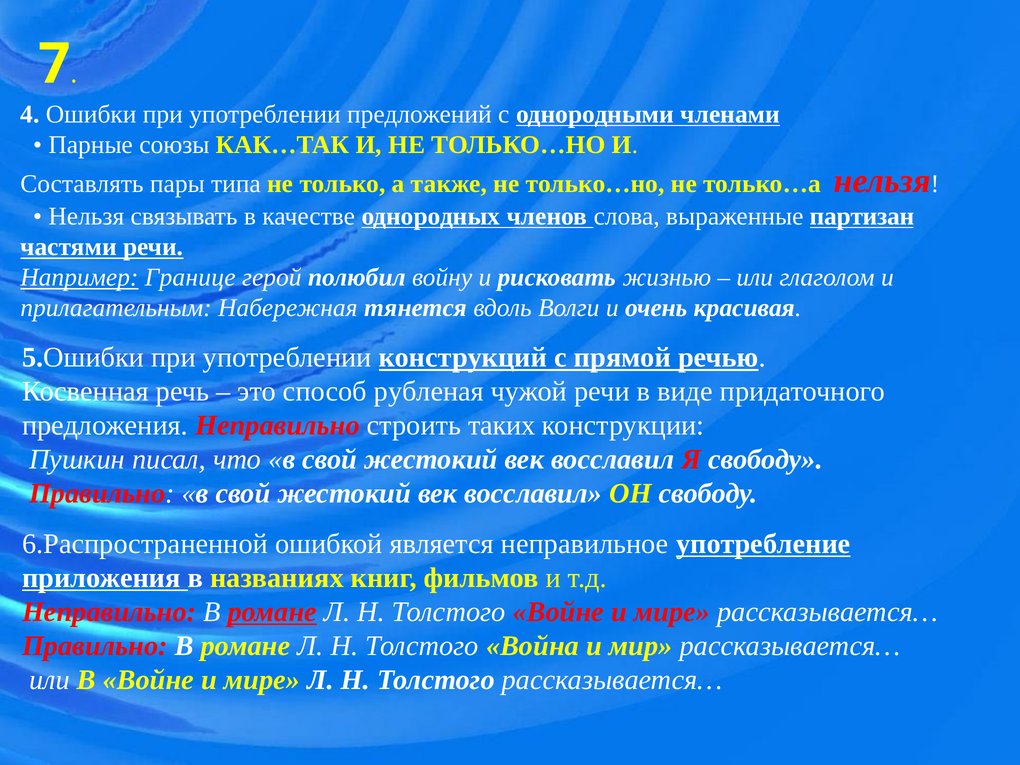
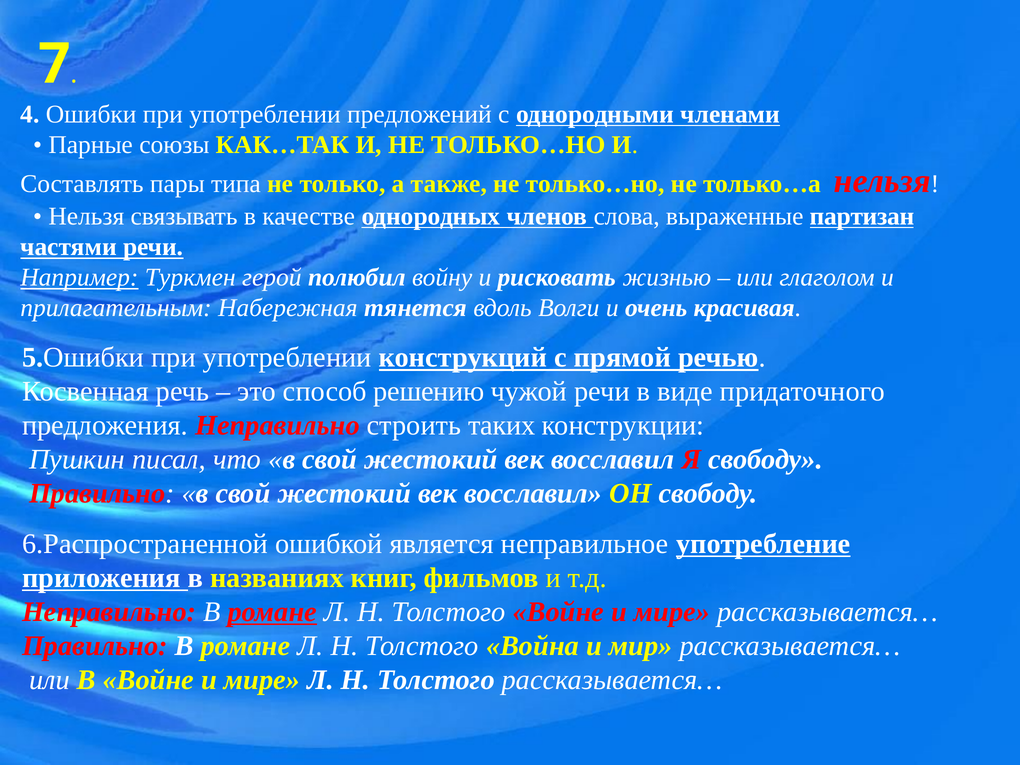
Границе: Границе -> Туркмен
рубленая: рубленая -> решению
